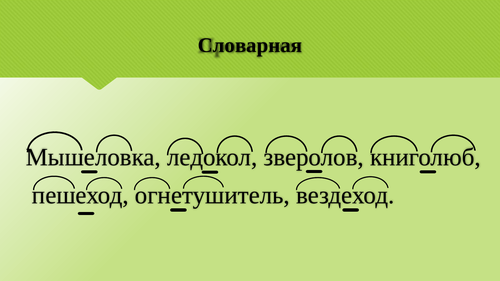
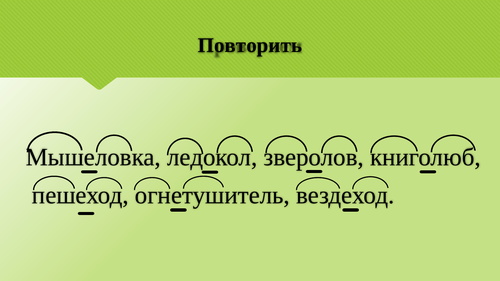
Словарная: Словарная -> Повторить
